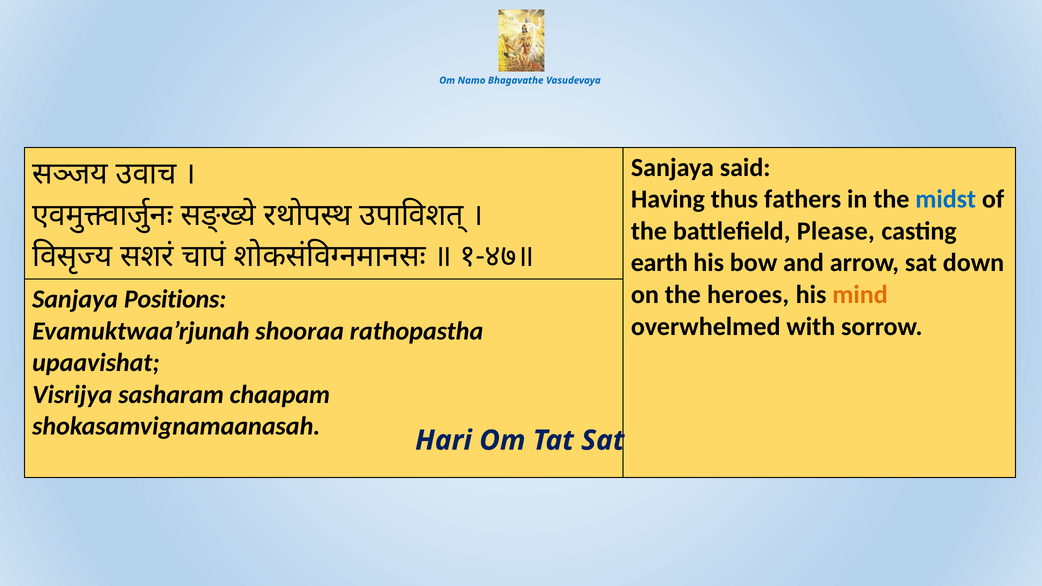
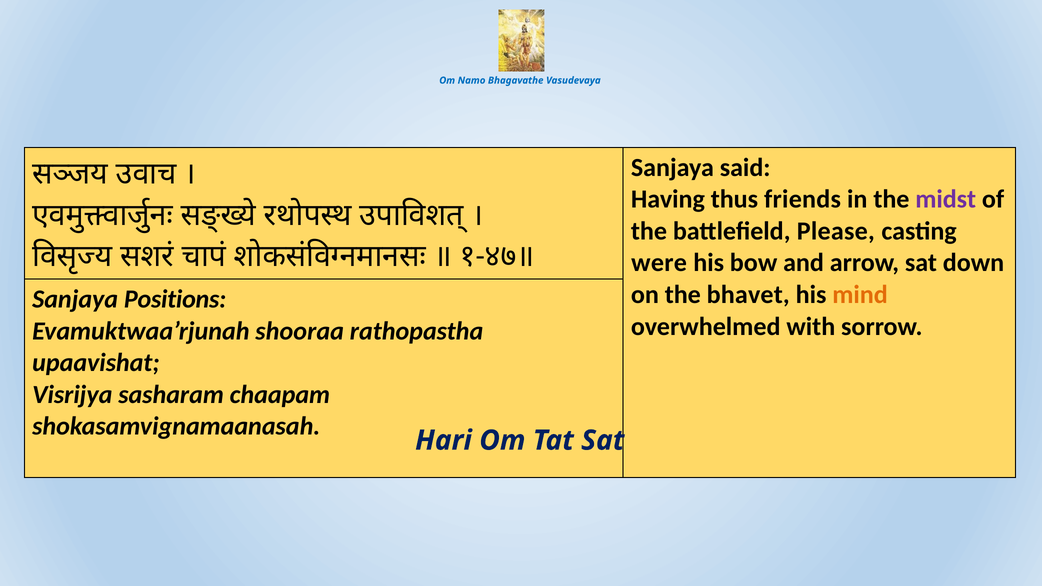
fathers: fathers -> friends
midst colour: blue -> purple
earth: earth -> were
heroes: heroes -> bhavet
